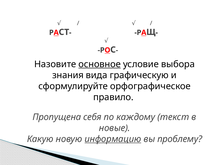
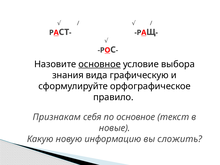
Пропущена: Пропущена -> Признакам
по каждому: каждому -> основное
информацию underline: present -> none
проблему: проблему -> сложить
